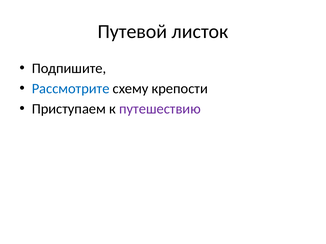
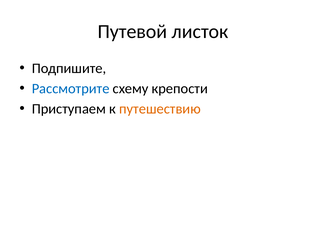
путешествию colour: purple -> orange
